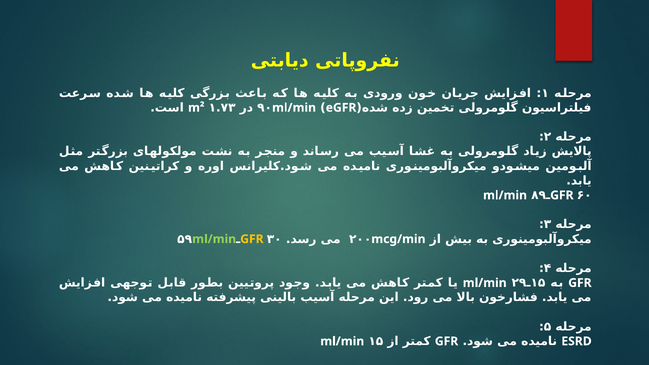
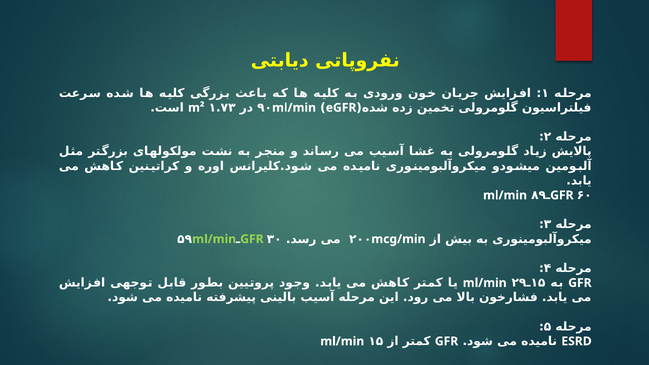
GFR at (252, 239) colour: yellow -> light green
